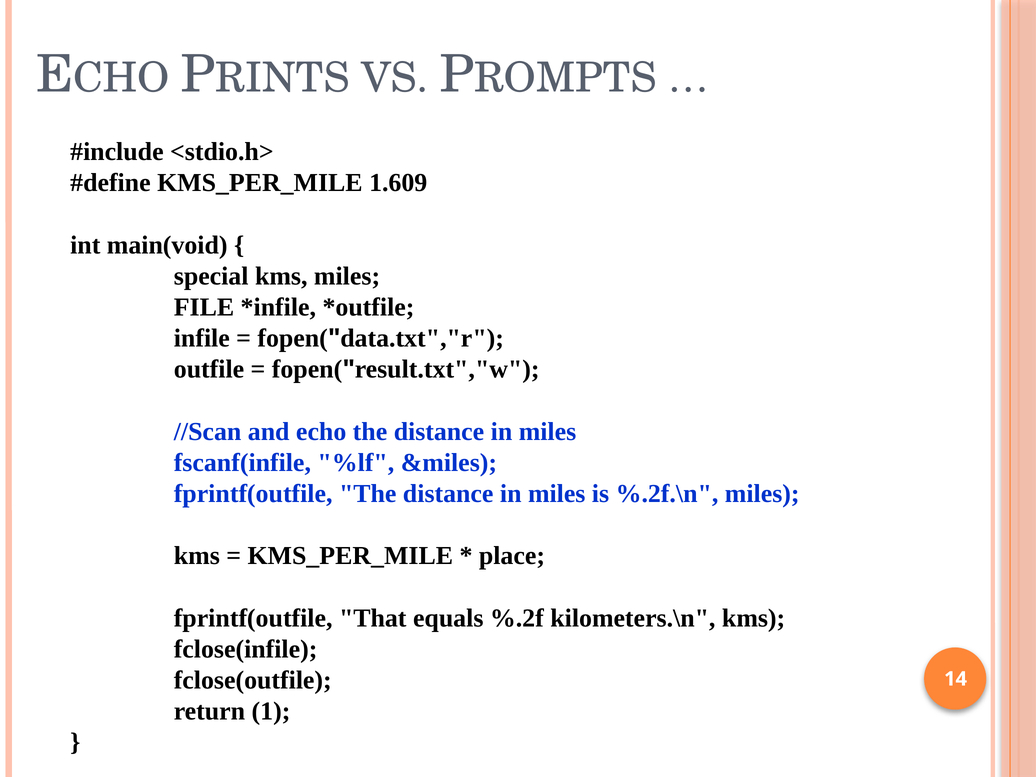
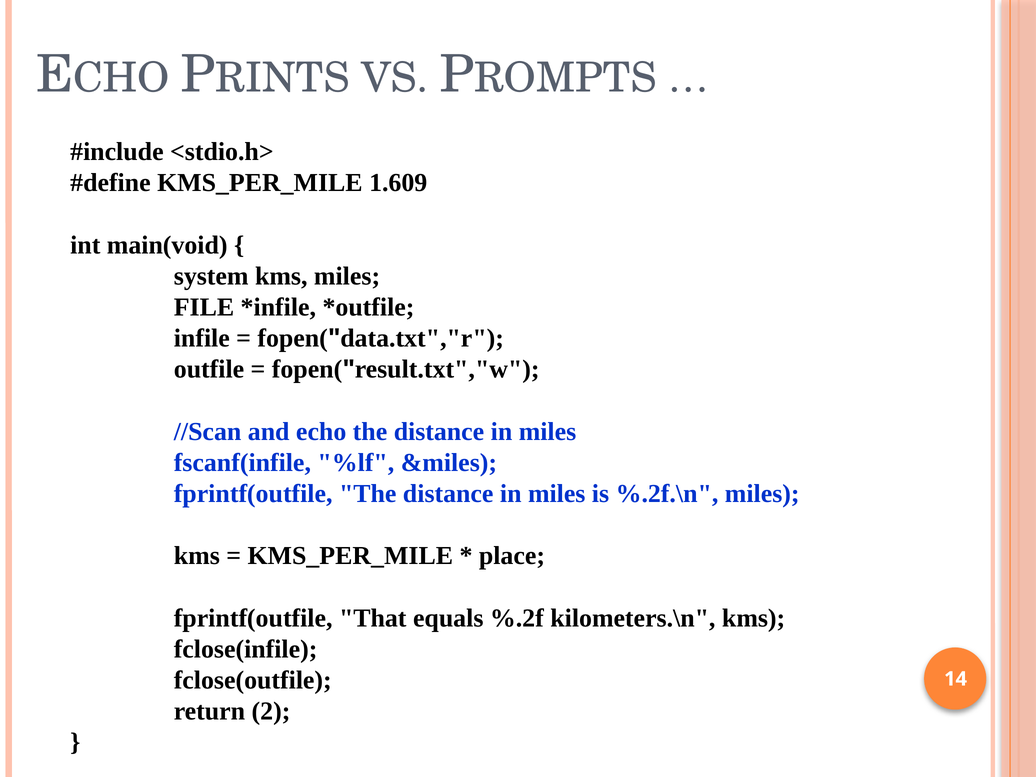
special: special -> system
1: 1 -> 2
